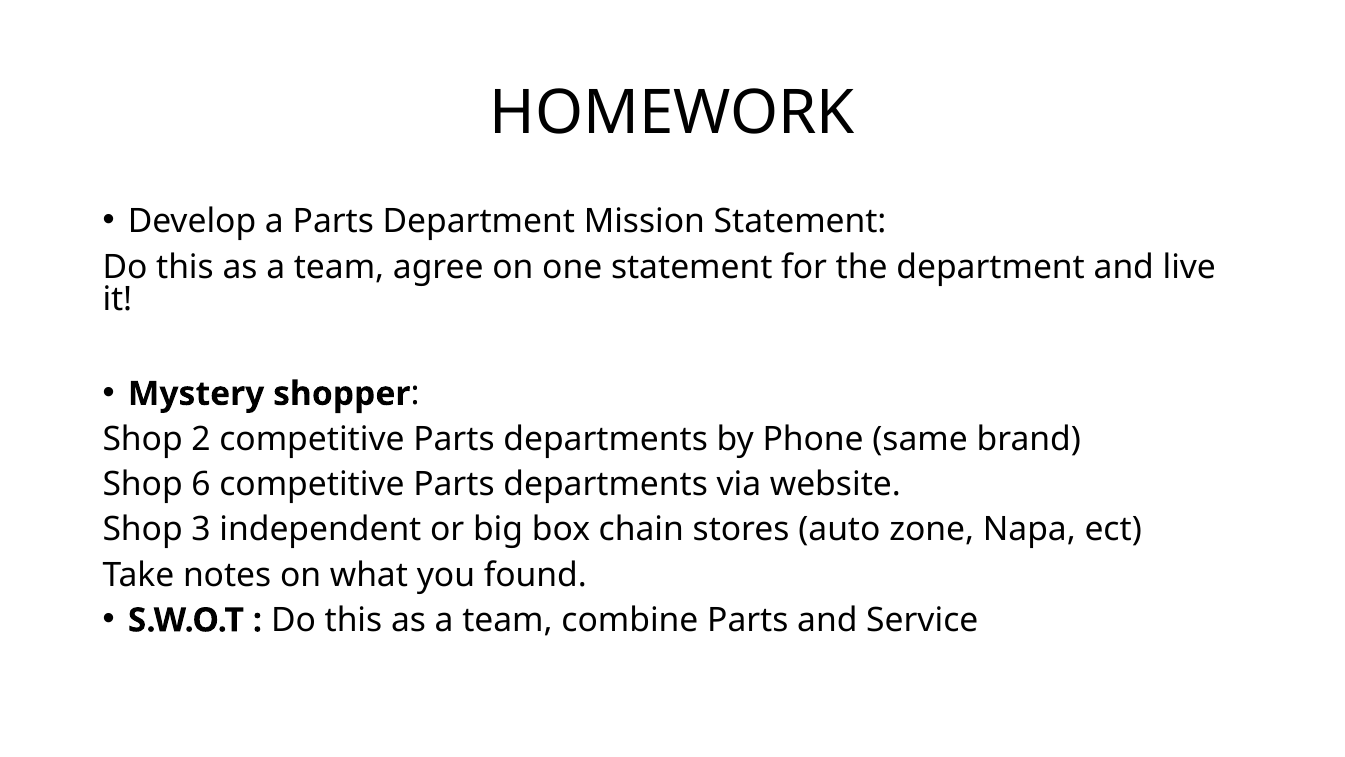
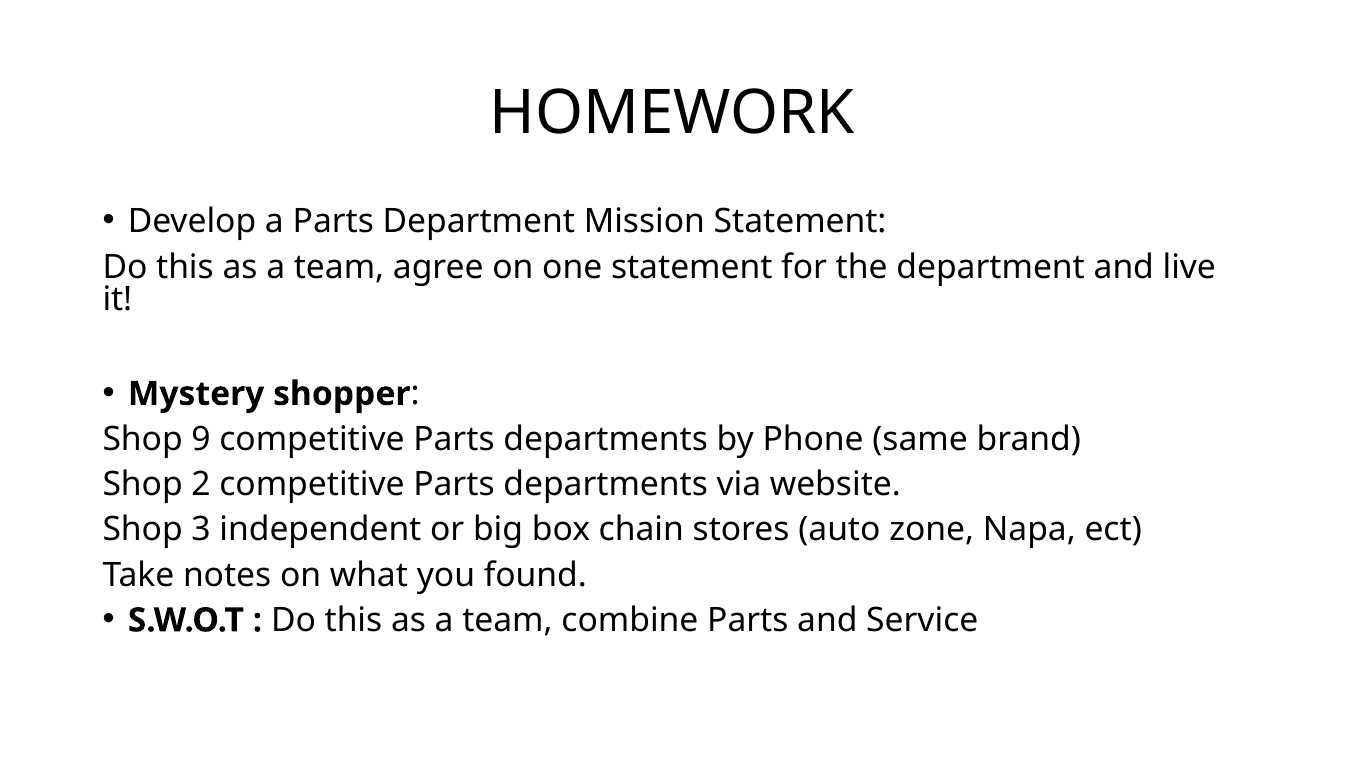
2: 2 -> 9
6: 6 -> 2
